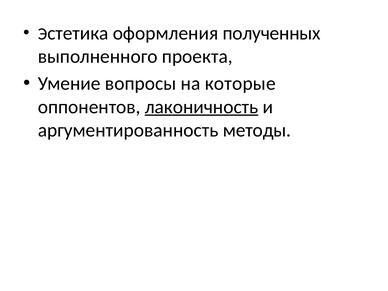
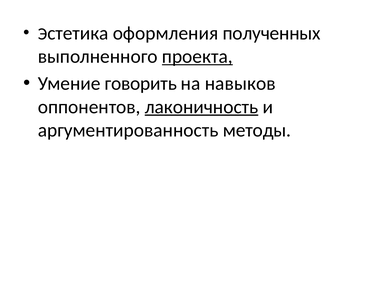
проекта underline: none -> present
вопросы: вопросы -> говорить
которые: которые -> навыков
